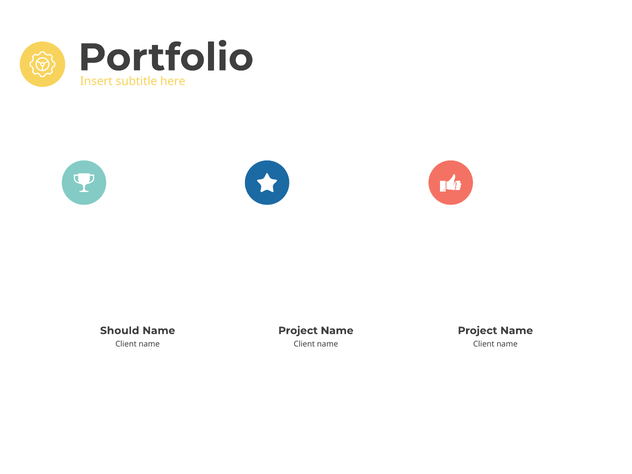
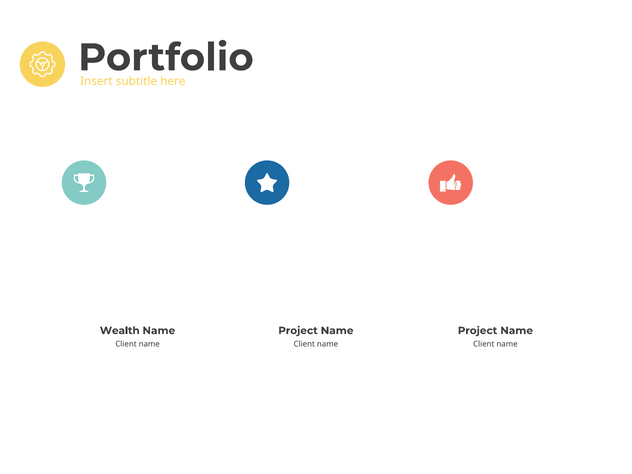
Should: Should -> Wealth
